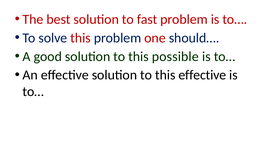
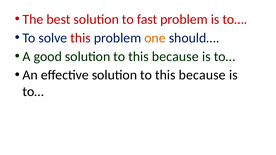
one colour: red -> orange
possible at (175, 57): possible -> because
effective at (202, 75): effective -> because
